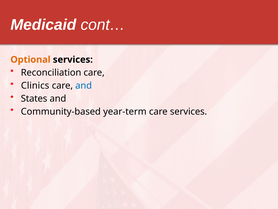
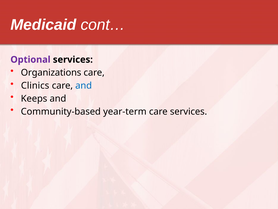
Optional colour: orange -> purple
Reconciliation: Reconciliation -> Organizations
States: States -> Keeps
